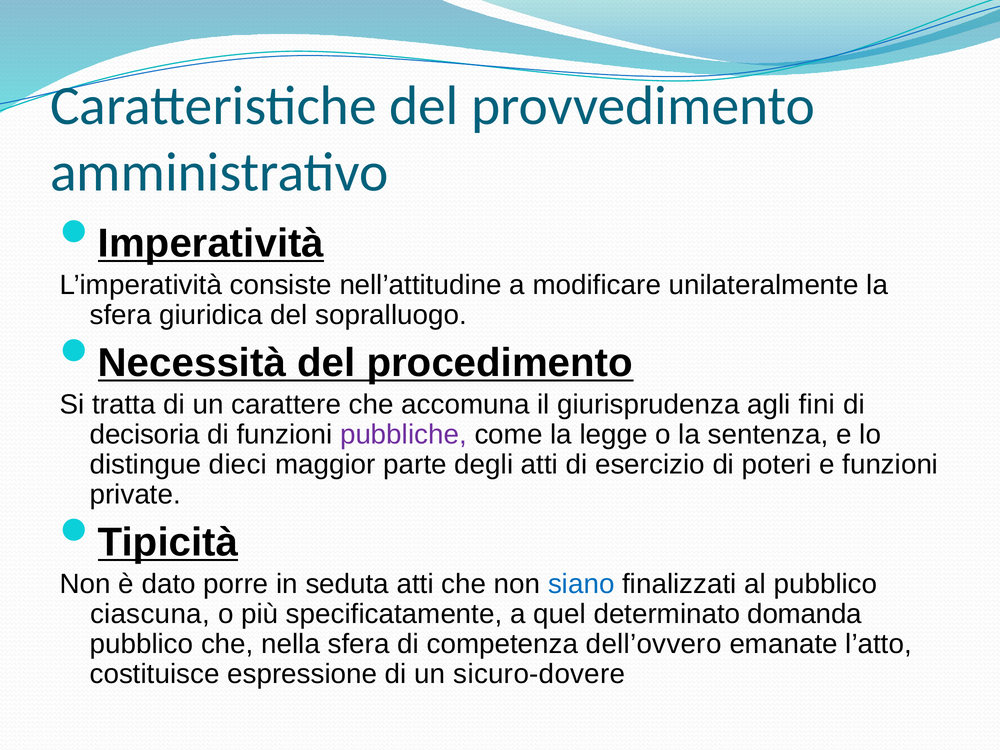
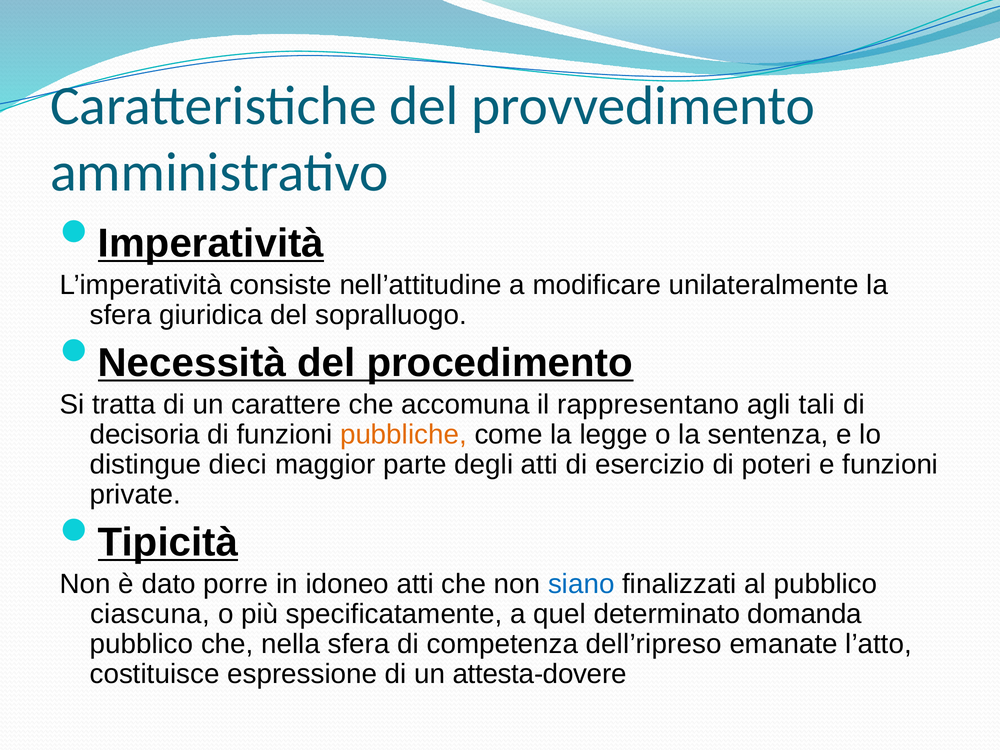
giurisprudenza: giurisprudenza -> rappresentano
fini: fini -> tali
pubbliche colour: purple -> orange
seduta: seduta -> idoneo
dell’ovvero: dell’ovvero -> dell’ripreso
sicuro-dovere: sicuro-dovere -> attesta-dovere
